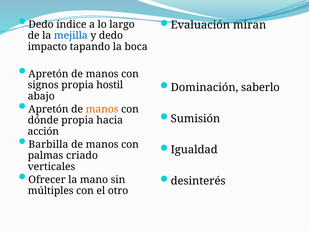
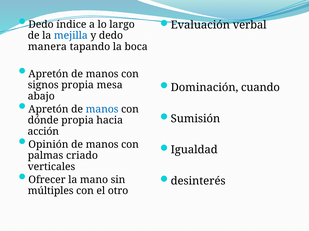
miran: miran -> verbal
impacto: impacto -> manera
saberlo: saberlo -> cuando
hostil: hostil -> mesa
manos at (102, 110) colour: orange -> blue
Barbilla: Barbilla -> Opinión
